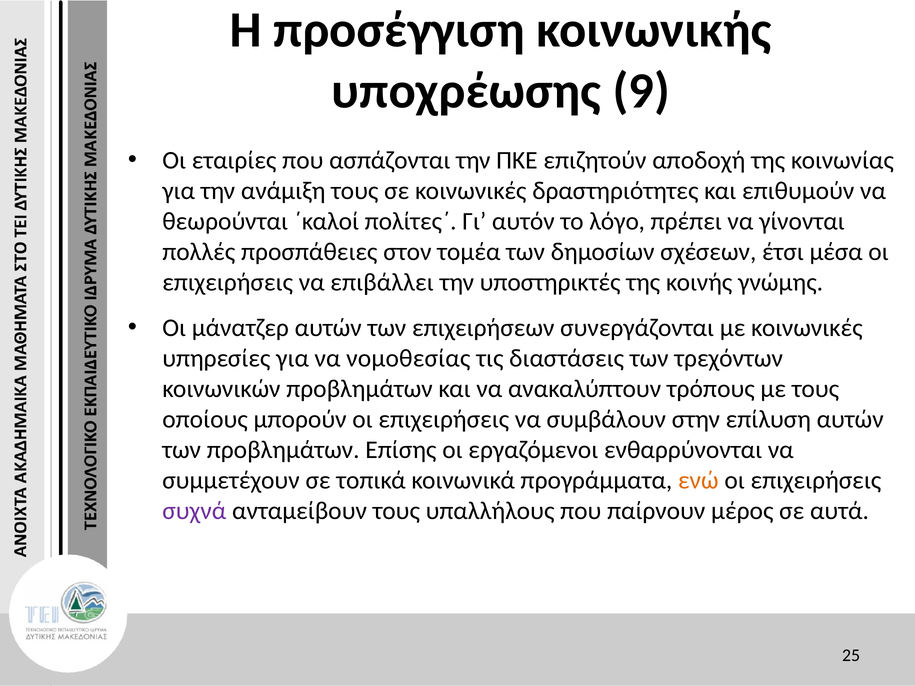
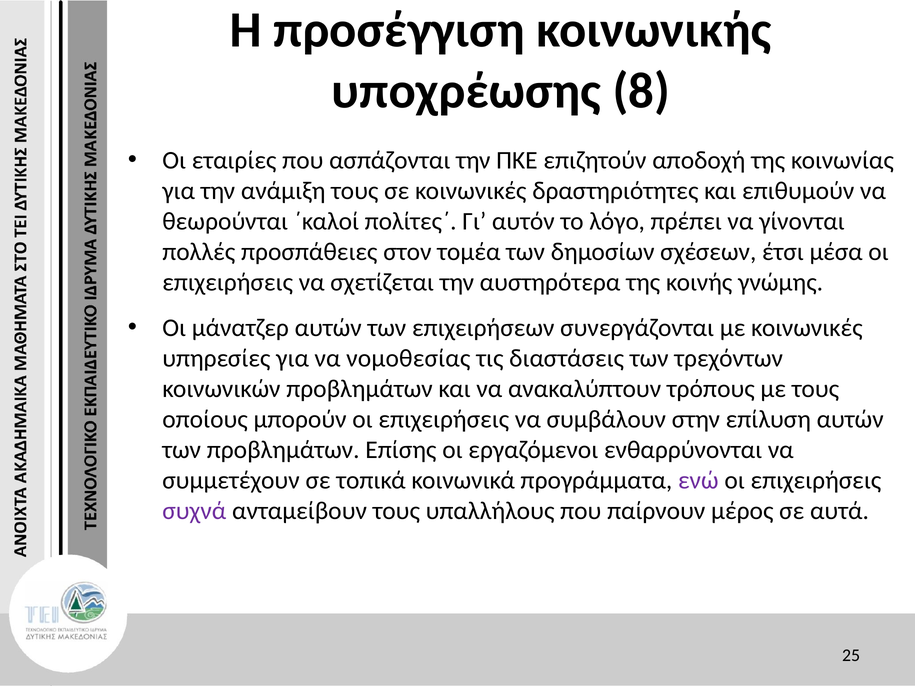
9: 9 -> 8
επιβάλλει: επιβάλλει -> σχετίζεται
υποστηρικτές: υποστηρικτές -> αυστηρότερα
ενώ colour: orange -> purple
